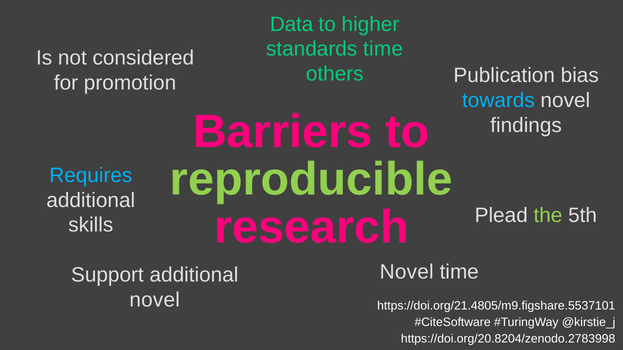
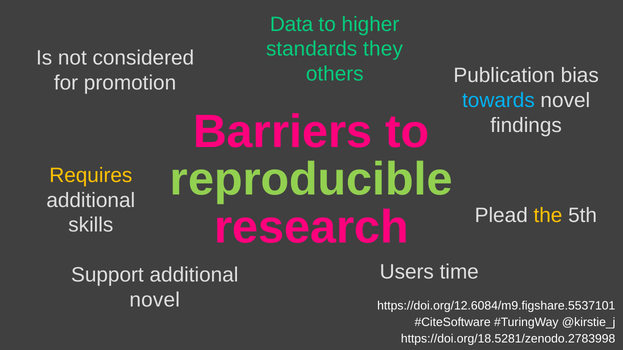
standards time: time -> they
Requires colour: light blue -> yellow
the colour: light green -> yellow
Novel at (407, 272): Novel -> Users
https://doi.org/21.4805/m9.figshare.5537101: https://doi.org/21.4805/m9.figshare.5537101 -> https://doi.org/12.6084/m9.figshare.5537101
https://doi.org/20.8204/zenodo.2783998: https://doi.org/20.8204/zenodo.2783998 -> https://doi.org/18.5281/zenodo.2783998
